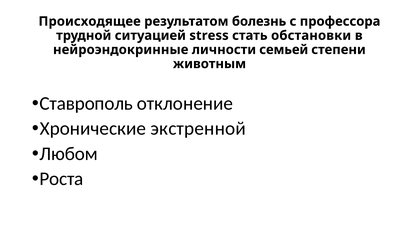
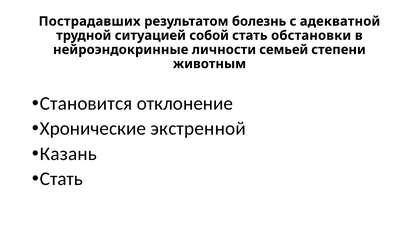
Происходящее: Происходящее -> Пострадавших
профессора: профессора -> адекватной
stress: stress -> собой
Ставрополь: Ставрополь -> Становится
Любом: Любом -> Казань
Роста at (61, 179): Роста -> Стать
